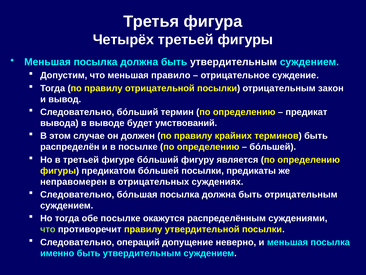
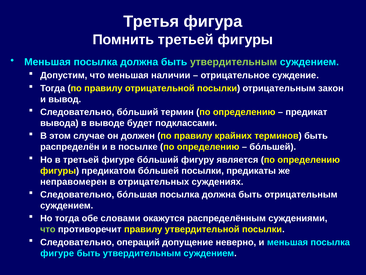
Четырёх: Четырёх -> Помнить
утвердительным at (234, 62) colour: white -> light green
правило: правило -> наличии
умствований: умствований -> подклассами
обе посылке: посылке -> словами
именно at (57, 253): именно -> фигуре
